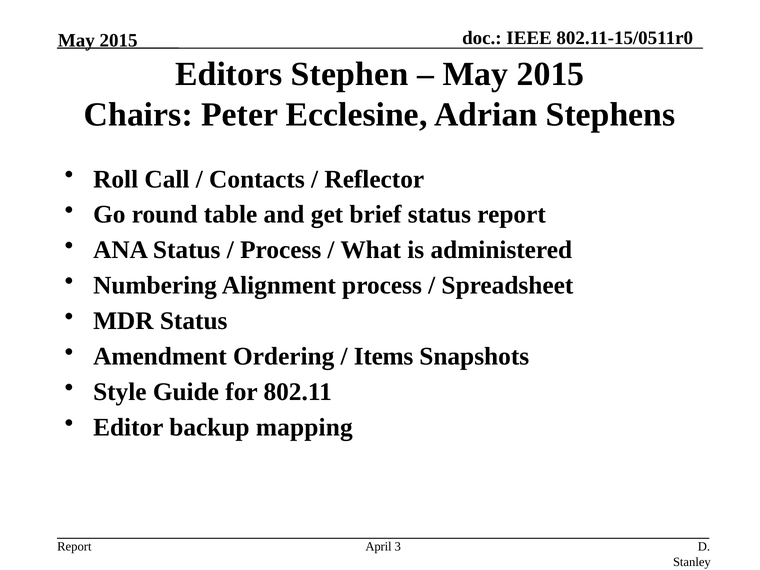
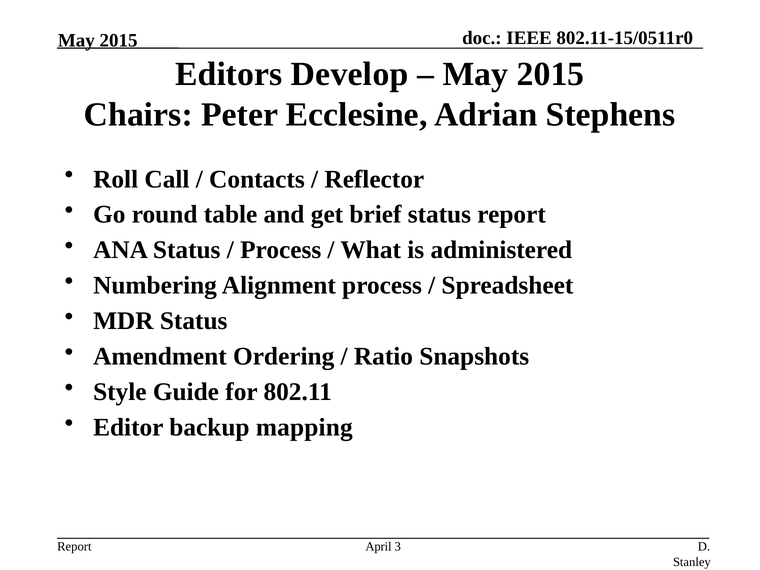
Stephen: Stephen -> Develop
Items: Items -> Ratio
